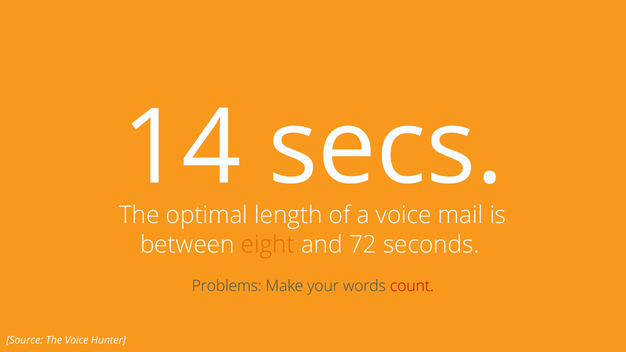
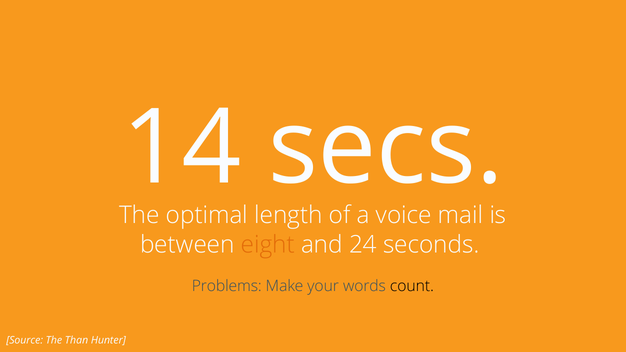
72: 72 -> 24
count colour: red -> black
The Voice: Voice -> Than
